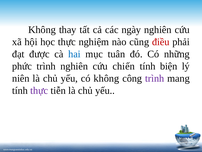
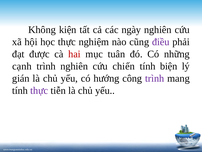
thay: thay -> kiện
điều colour: red -> purple
hai colour: blue -> red
phức: phức -> cạnh
niên: niên -> gián
có không: không -> hướng
